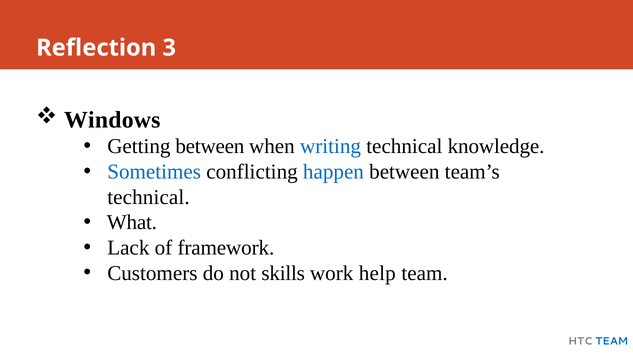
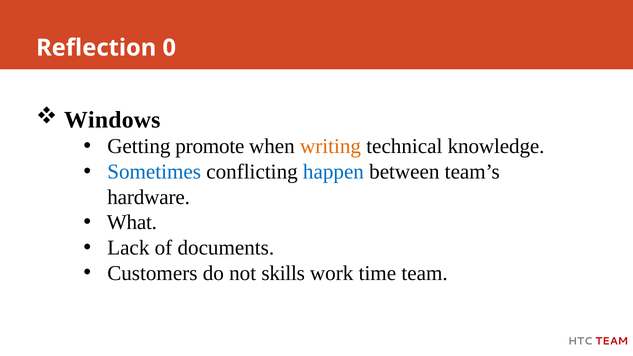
3: 3 -> 0
Getting between: between -> promote
writing colour: blue -> orange
technical at (148, 197): technical -> hardware
framework: framework -> documents
help: help -> time
TEAM at (612, 341) colour: blue -> red
